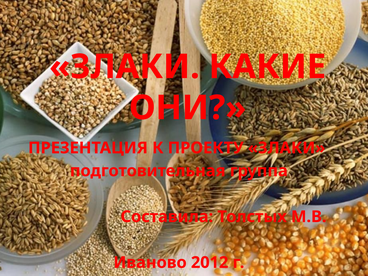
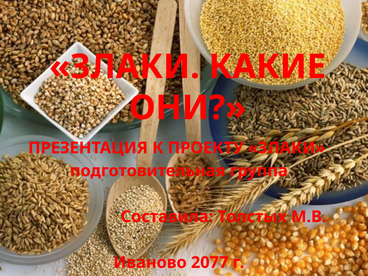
2012: 2012 -> 2077
